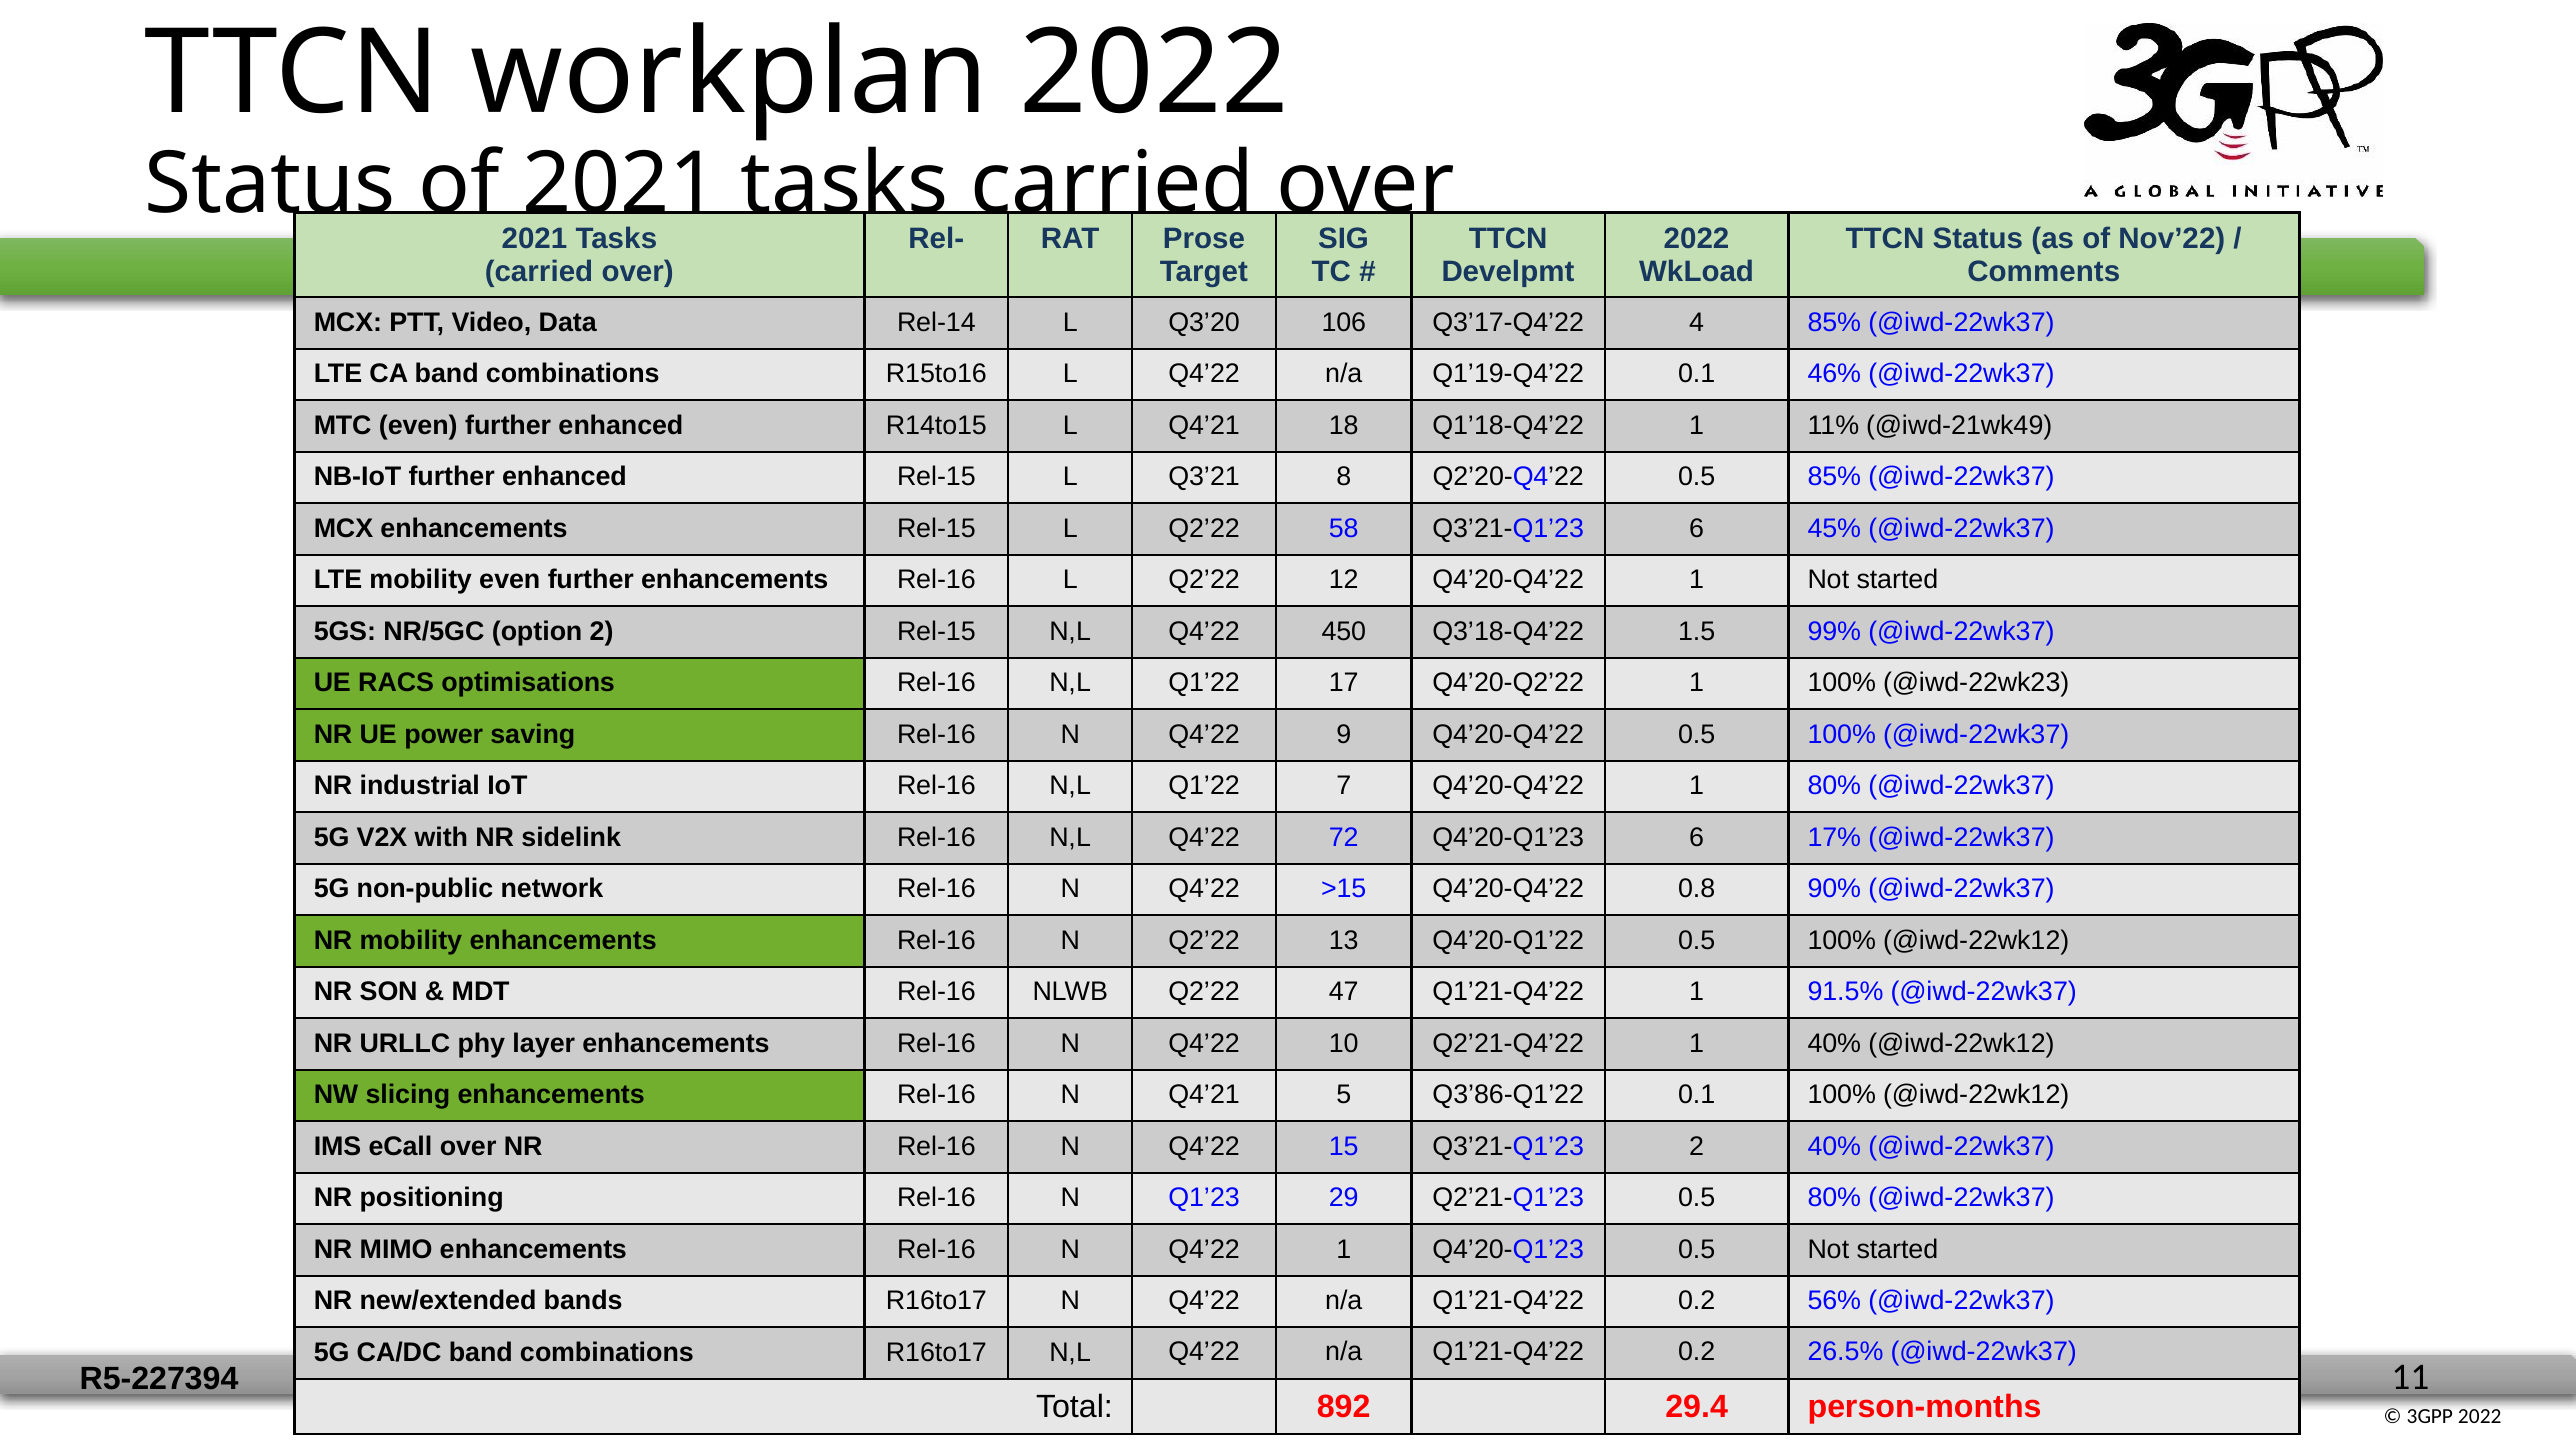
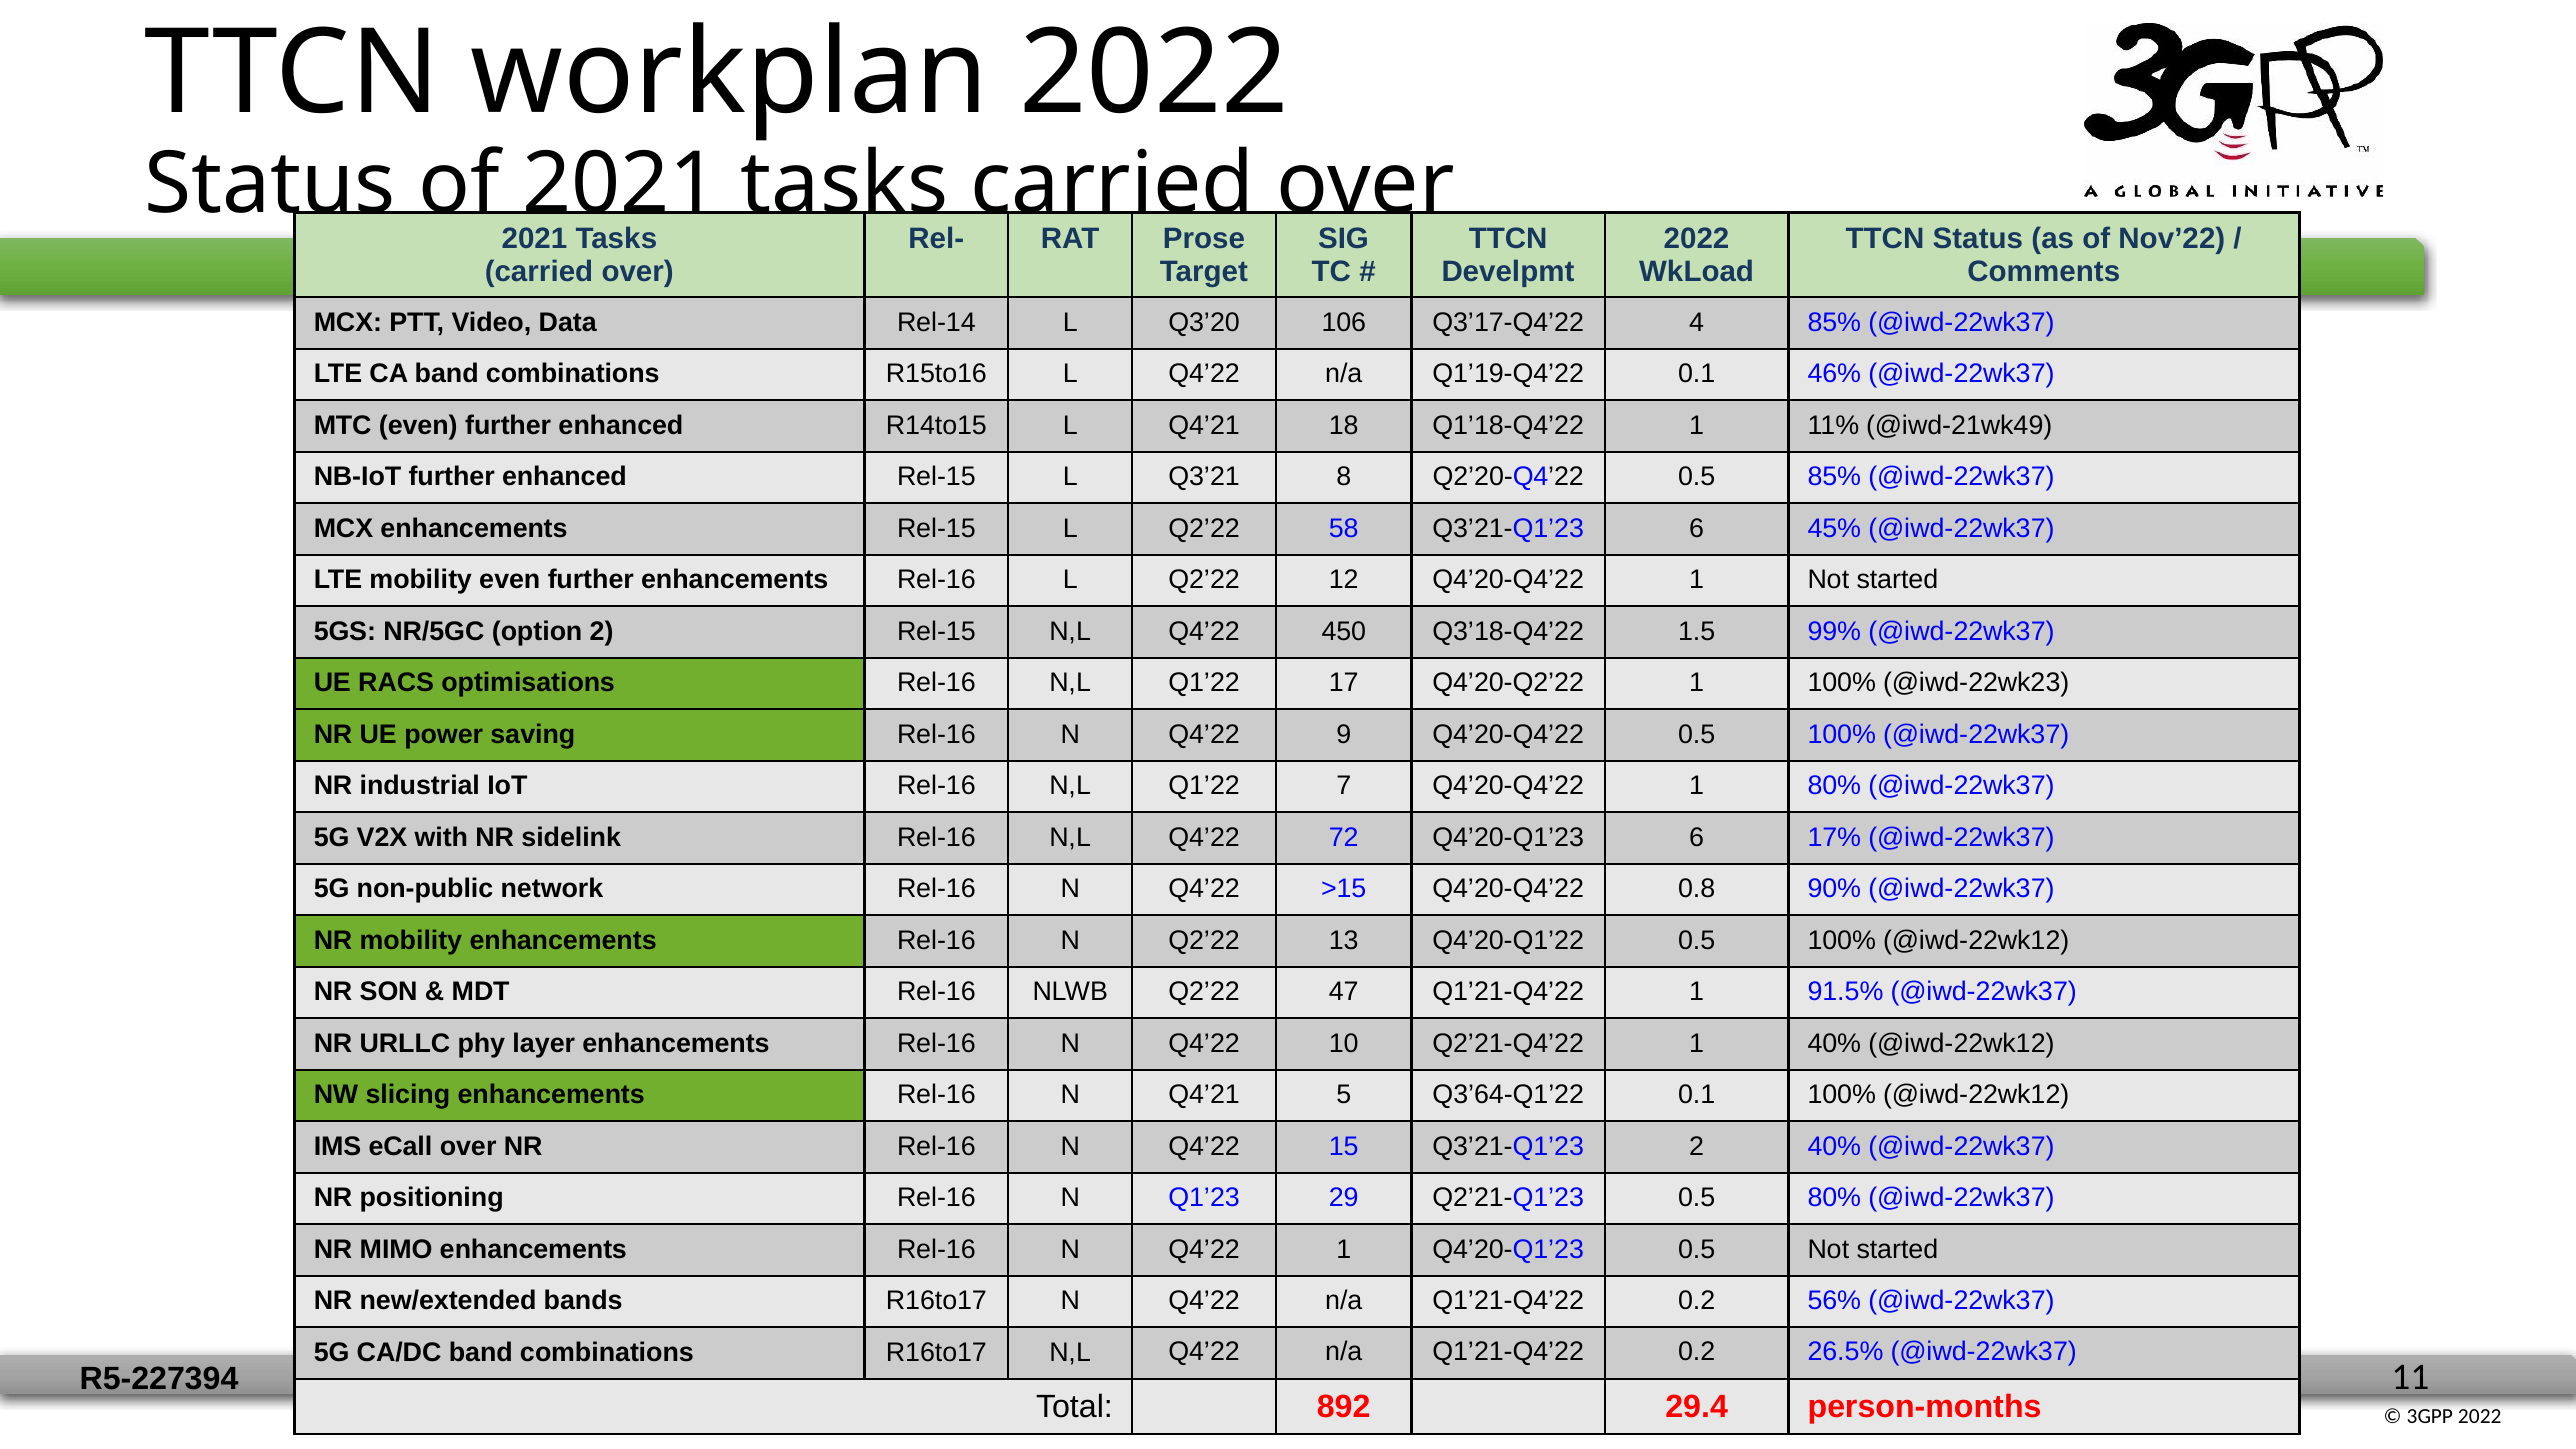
Q3’86-Q1’22: Q3’86-Q1’22 -> Q3’64-Q1’22
